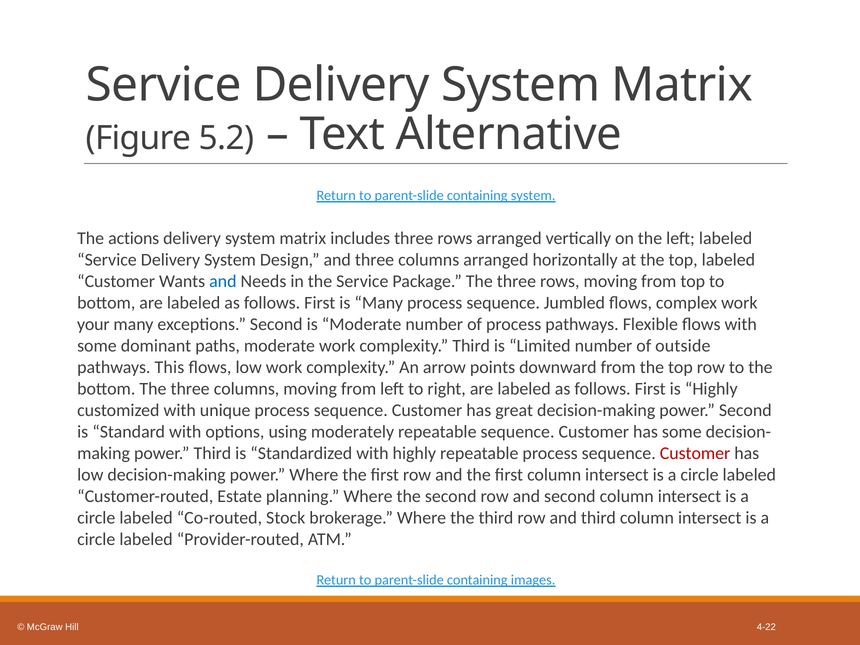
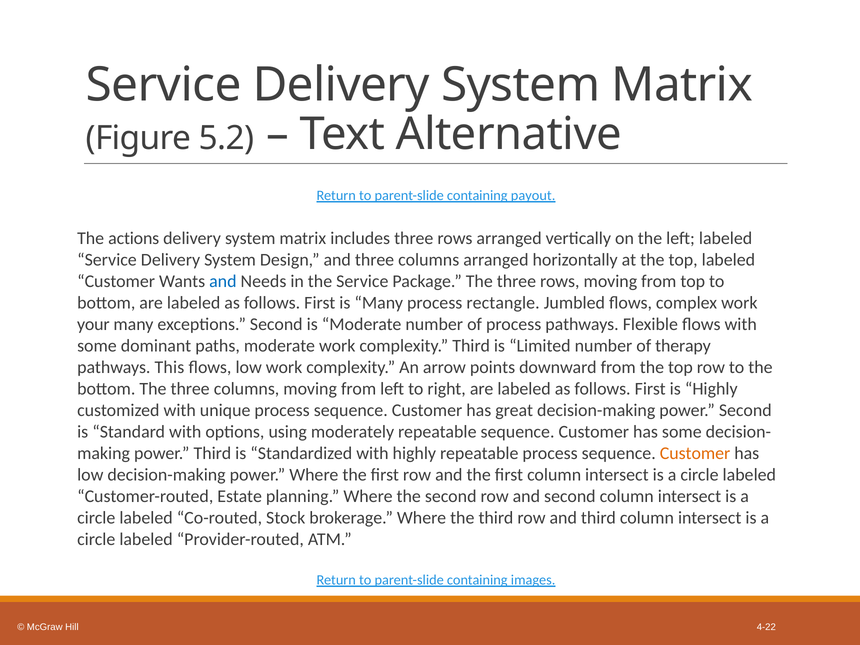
containing system: system -> payout
Many process sequence: sequence -> rectangle
outside: outside -> therapy
Customer at (695, 453) colour: red -> orange
